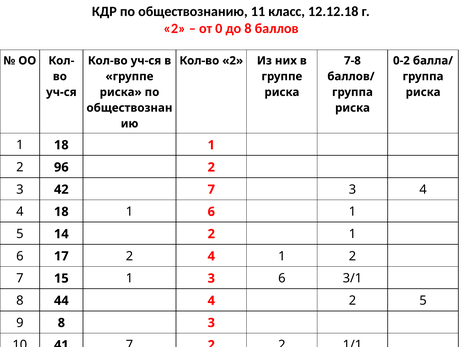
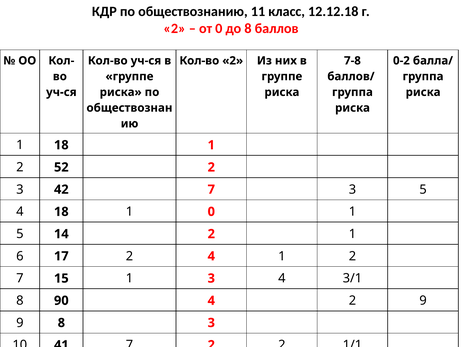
96: 96 -> 52
3 4: 4 -> 5
18 1 6: 6 -> 0
3 6: 6 -> 4
44: 44 -> 90
2 5: 5 -> 9
